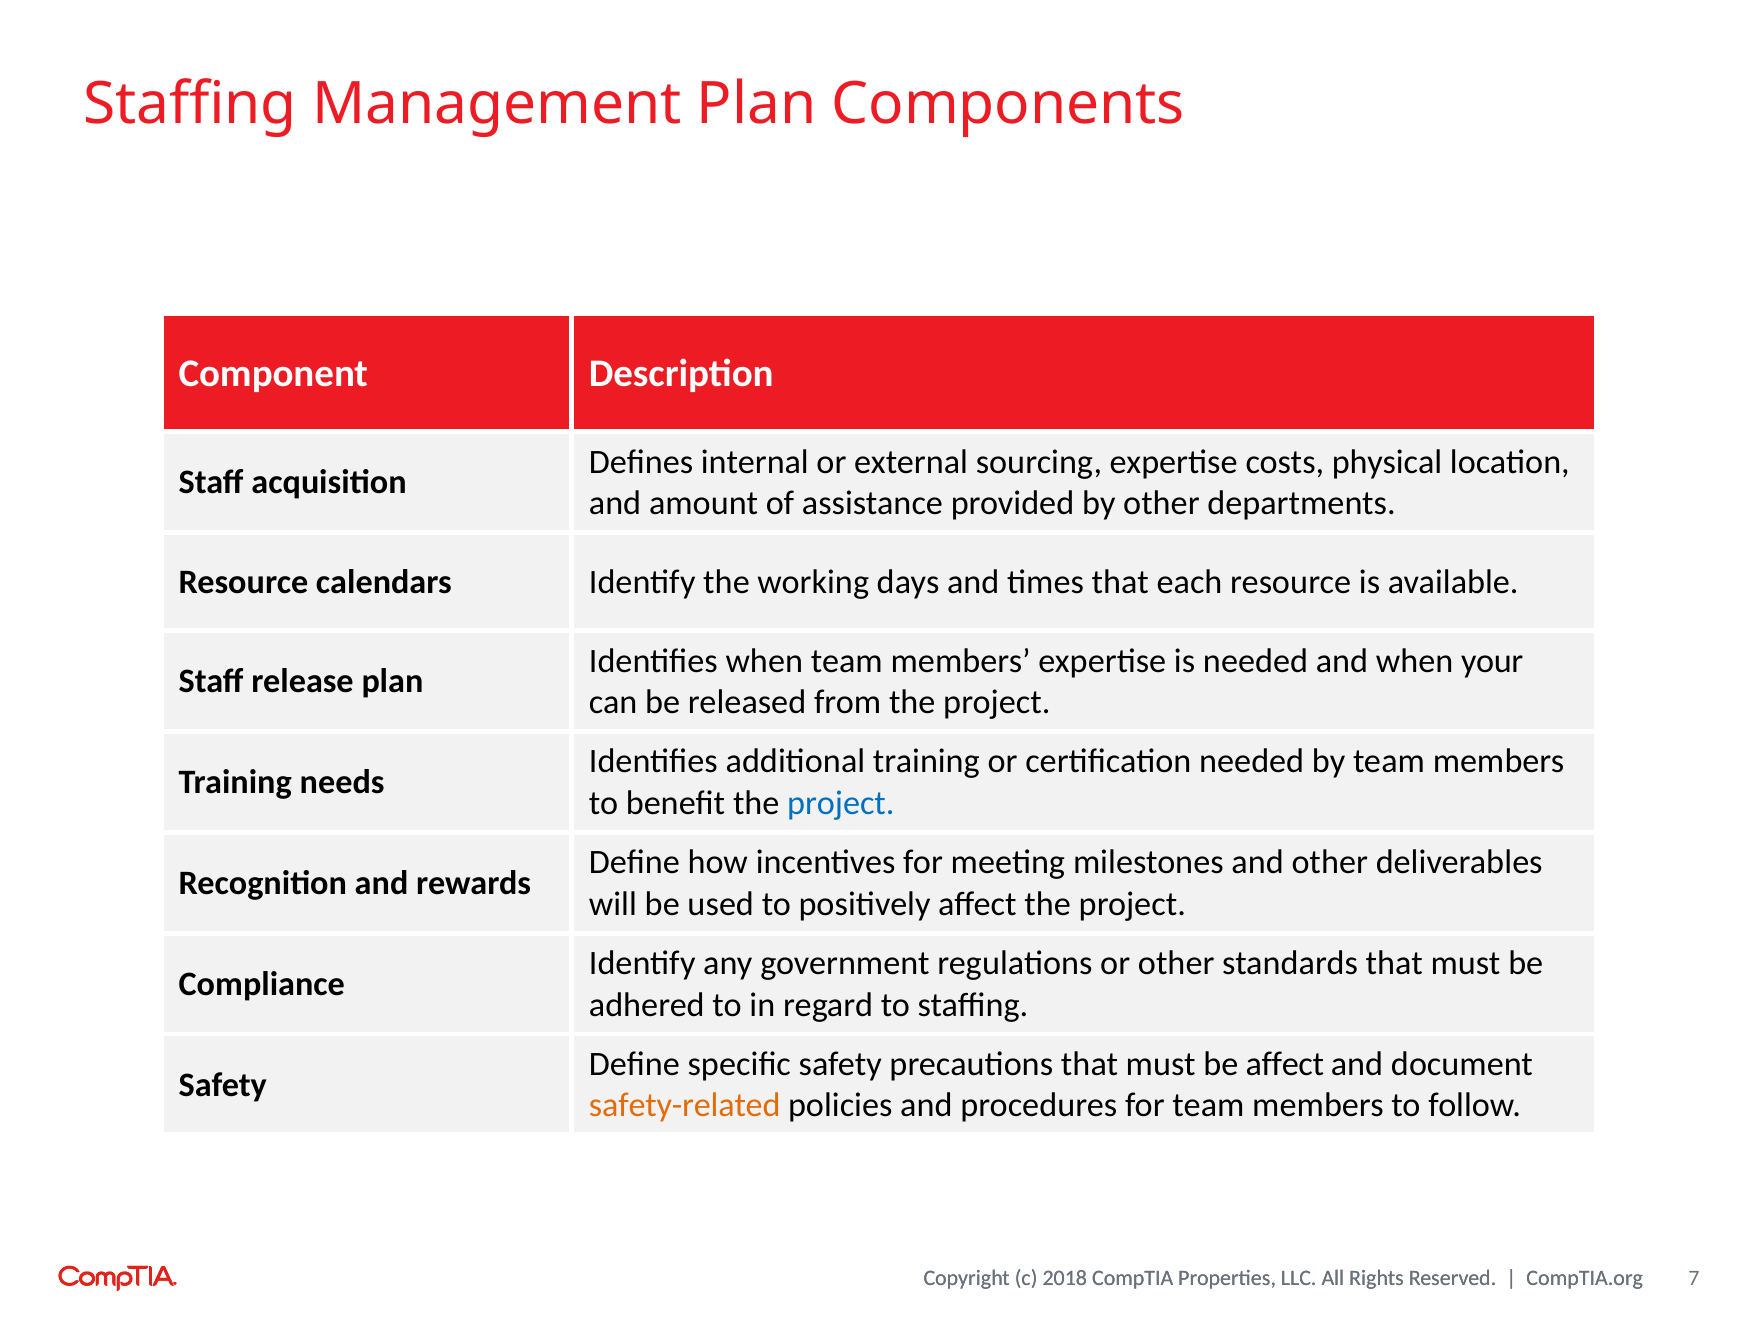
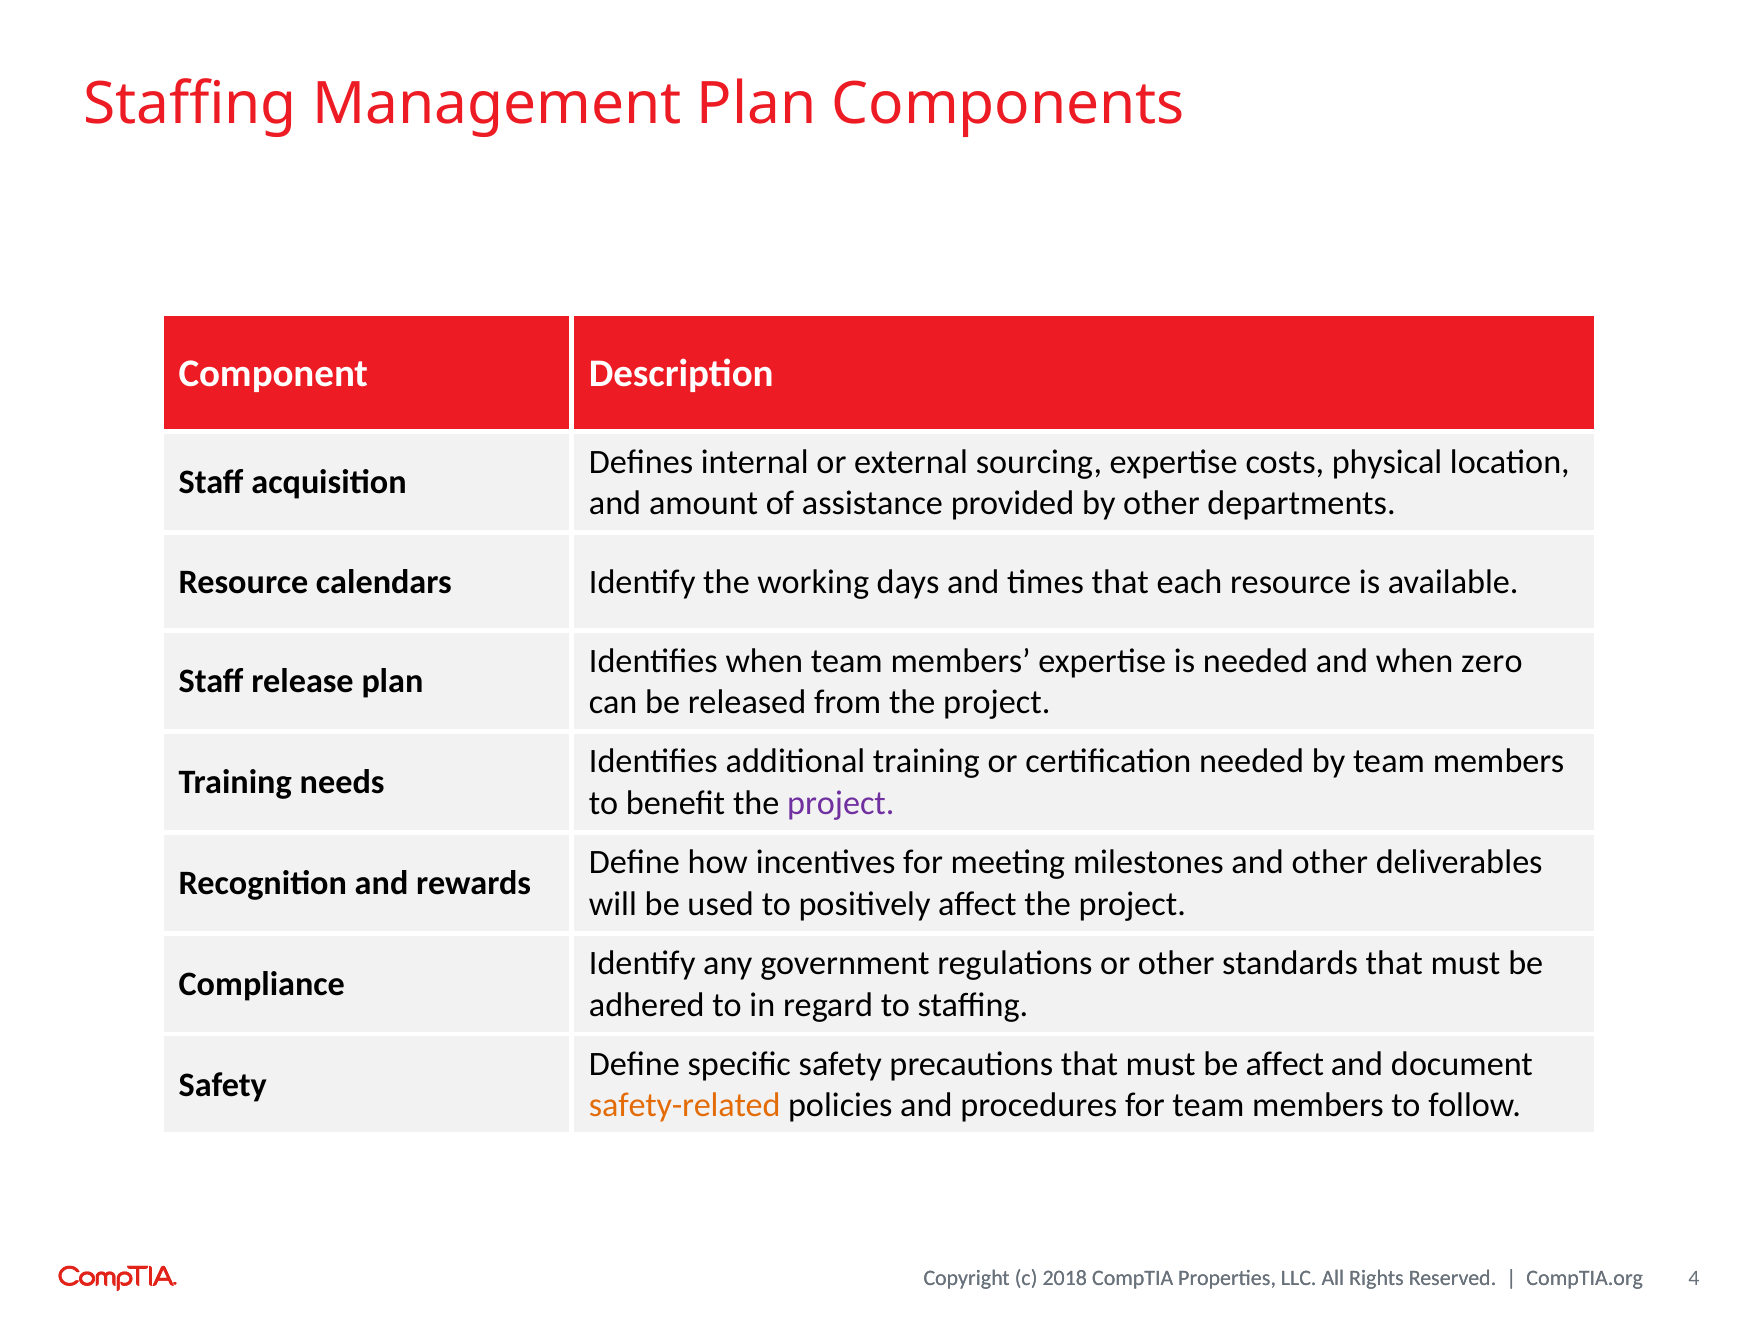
your: your -> zero
project at (841, 804) colour: blue -> purple
7: 7 -> 4
